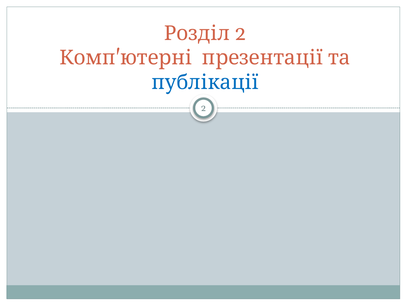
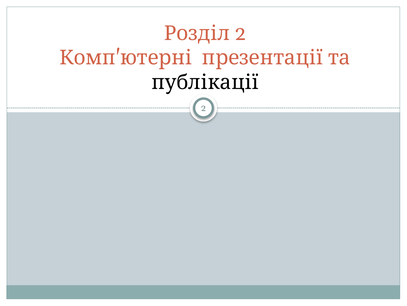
публікації colour: blue -> black
